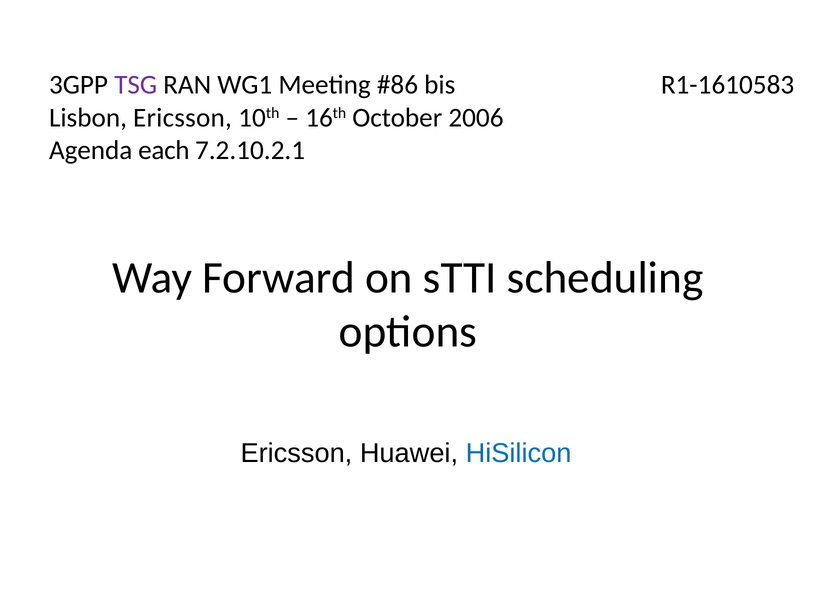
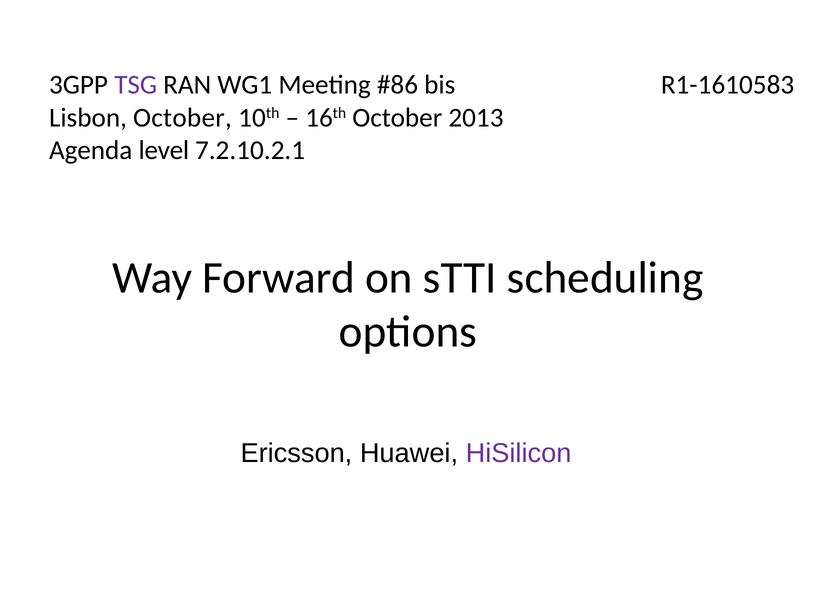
Lisbon Ericsson: Ericsson -> October
2006: 2006 -> 2013
each: each -> level
HiSilicon colour: blue -> purple
